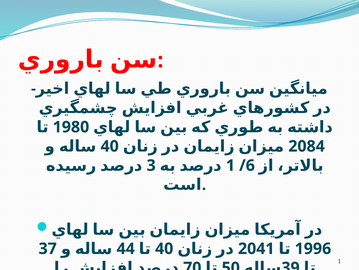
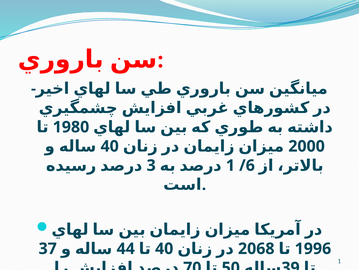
2084: 2084 -> 2000
2041: 2041 -> 2068
